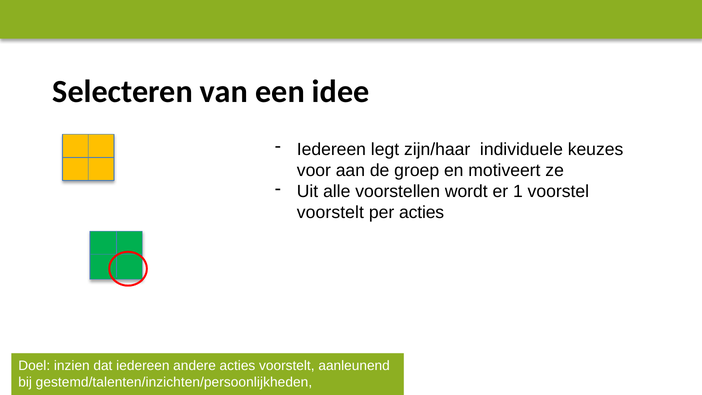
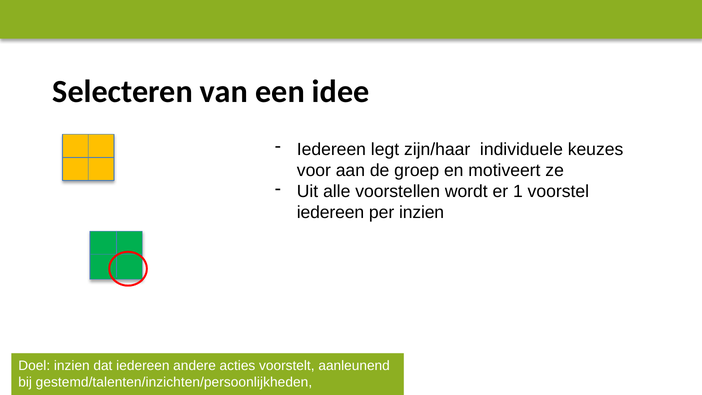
voorstelt at (330, 213): voorstelt -> iedereen
per acties: acties -> inzien
